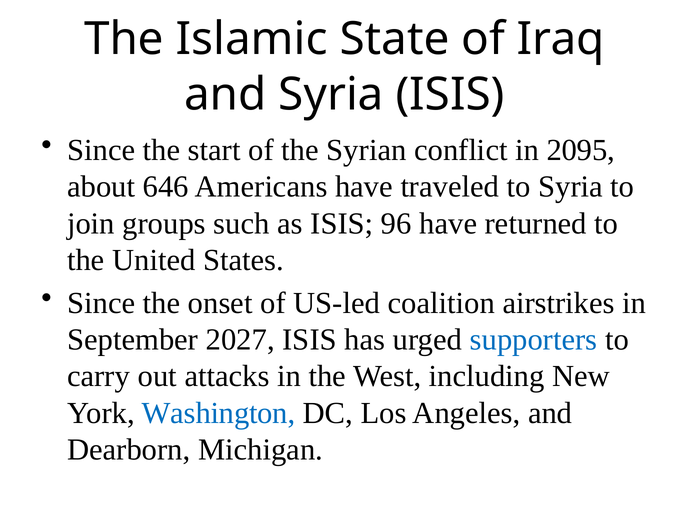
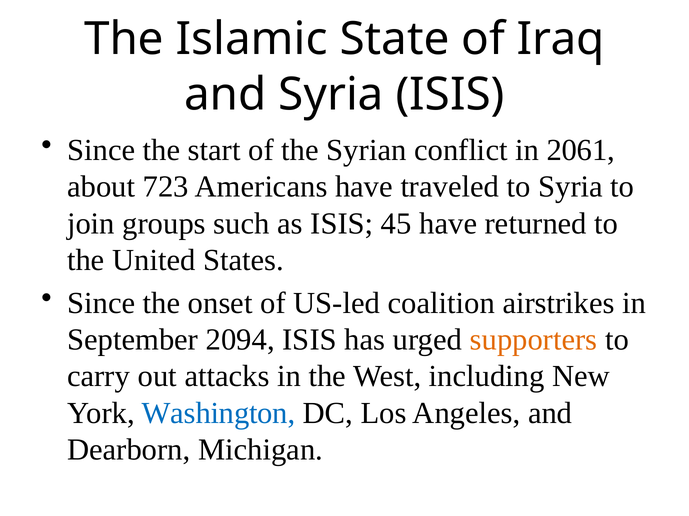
2095: 2095 -> 2061
646: 646 -> 723
96: 96 -> 45
2027: 2027 -> 2094
supporters colour: blue -> orange
